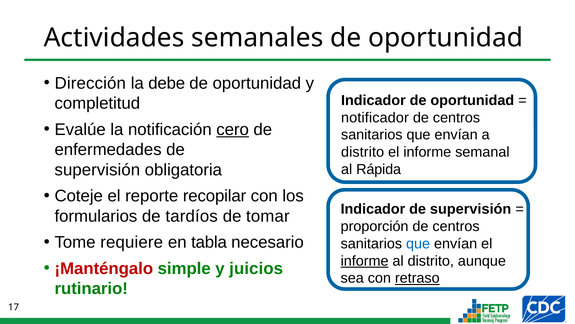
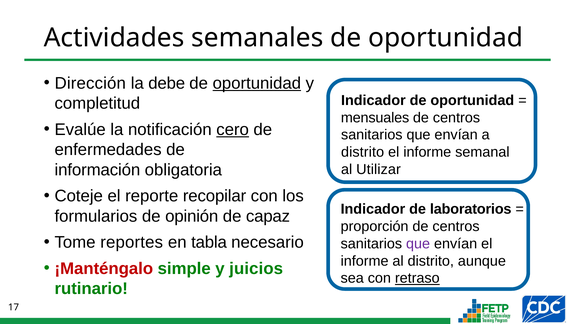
oportunidad at (257, 83) underline: none -> present
notificador: notificador -> mensuales
supervisión at (97, 170): supervisión -> información
Rápida: Rápida -> Utilizar
Indicador de supervisión: supervisión -> laboratorios
tardíos: tardíos -> opinión
tomar: tomar -> capaz
requiere: requiere -> reportes
que at (418, 243) colour: blue -> purple
informe at (365, 261) underline: present -> none
